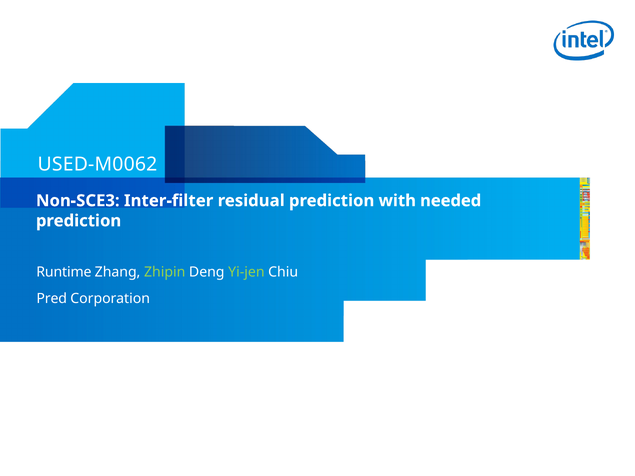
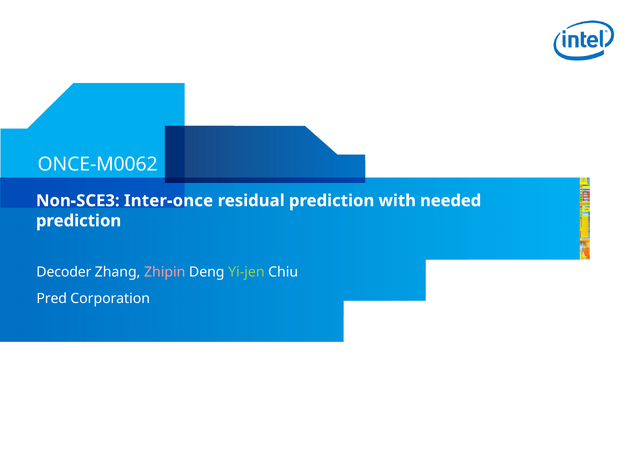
USED-M0062: USED-M0062 -> ONCE-M0062
Inter-filter: Inter-filter -> Inter-once
Runtime: Runtime -> Decoder
Zhipin colour: light green -> pink
